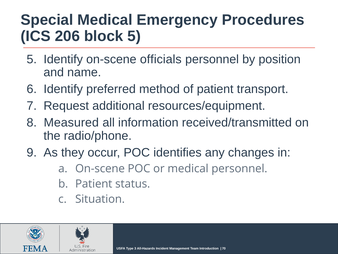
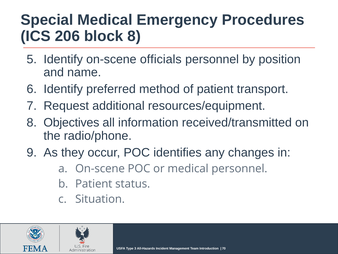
block 5: 5 -> 8
Measured: Measured -> Objectives
